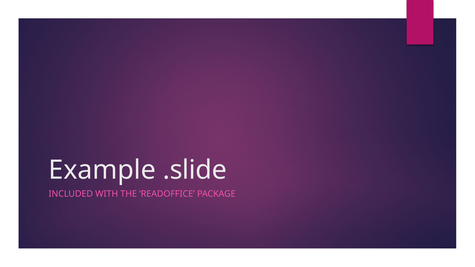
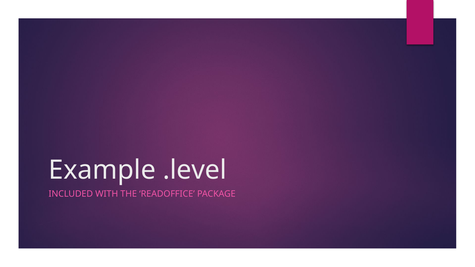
.slide: .slide -> .level
